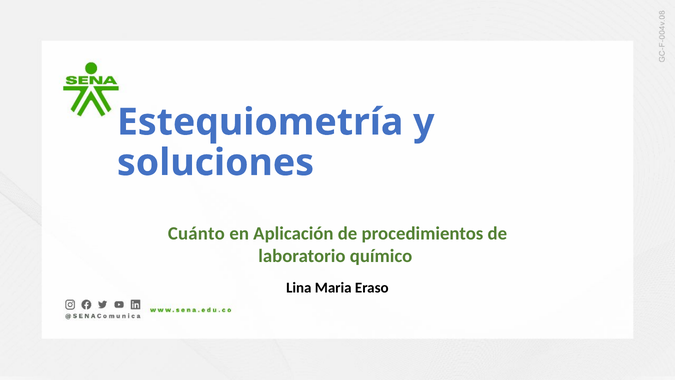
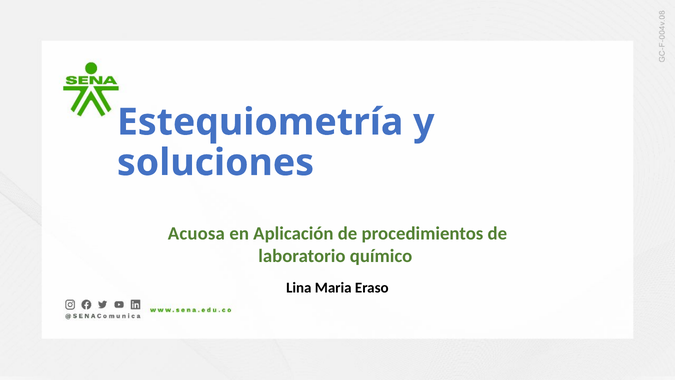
Cuánto: Cuánto -> Acuosa
